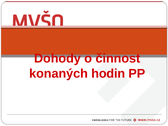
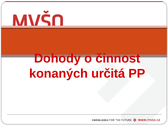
hodin: hodin -> určitá
